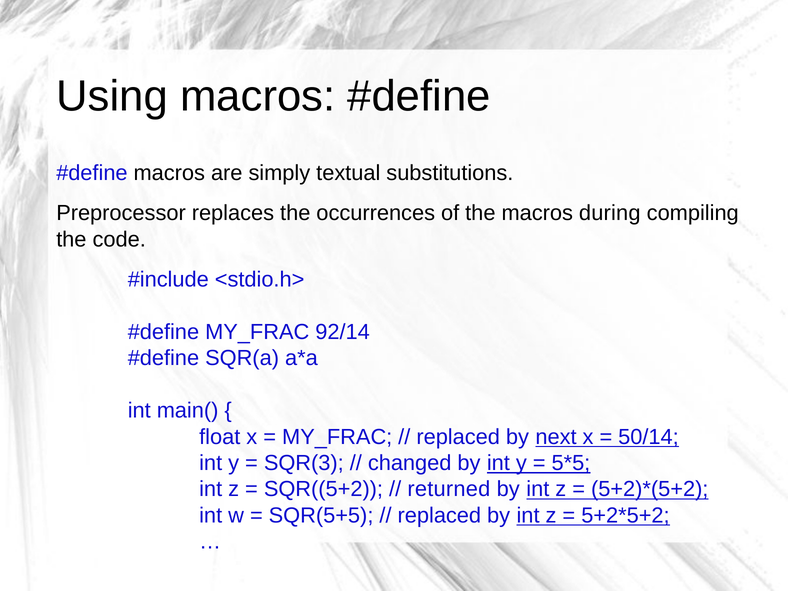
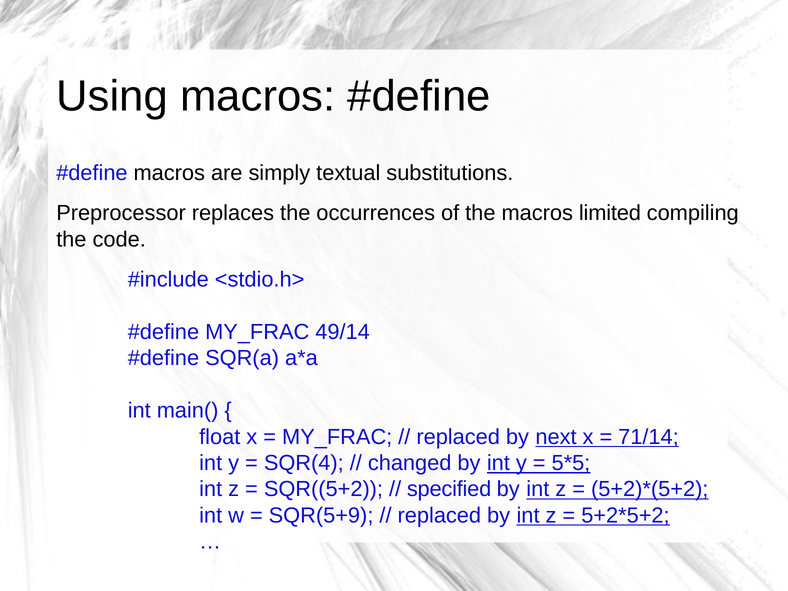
during: during -> limited
92/14: 92/14 -> 49/14
50/14: 50/14 -> 71/14
SQR(3: SQR(3 -> SQR(4
returned: returned -> specified
SQR(5+5: SQR(5+5 -> SQR(5+9
